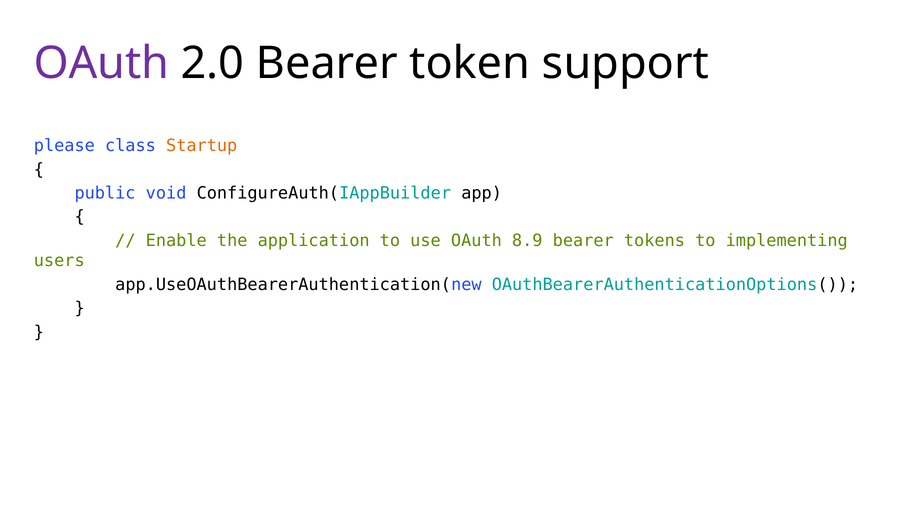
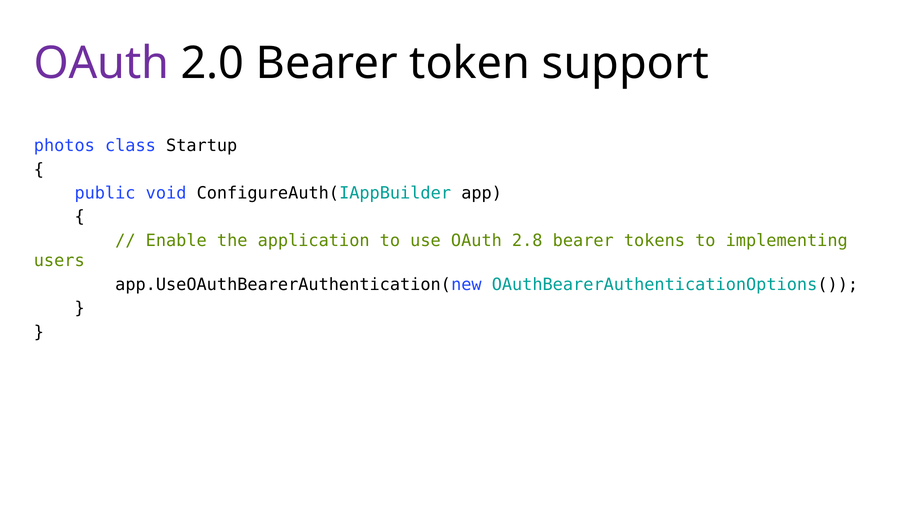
please: please -> photos
Startup colour: orange -> black
8.9: 8.9 -> 2.8
